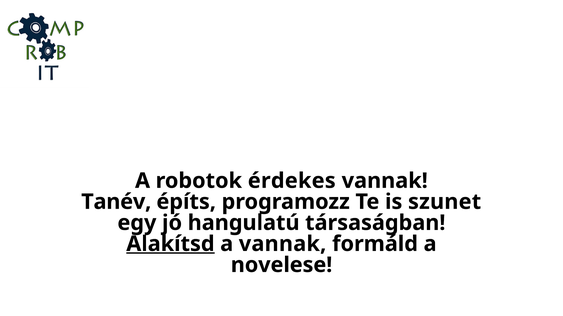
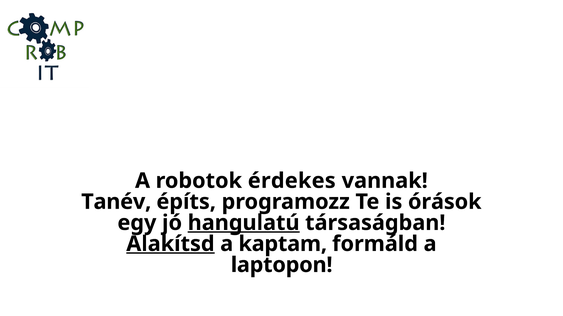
szunet: szunet -> órások
hangulatú underline: none -> present
a vannak: vannak -> kaptam
novelese: novelese -> laptopon
